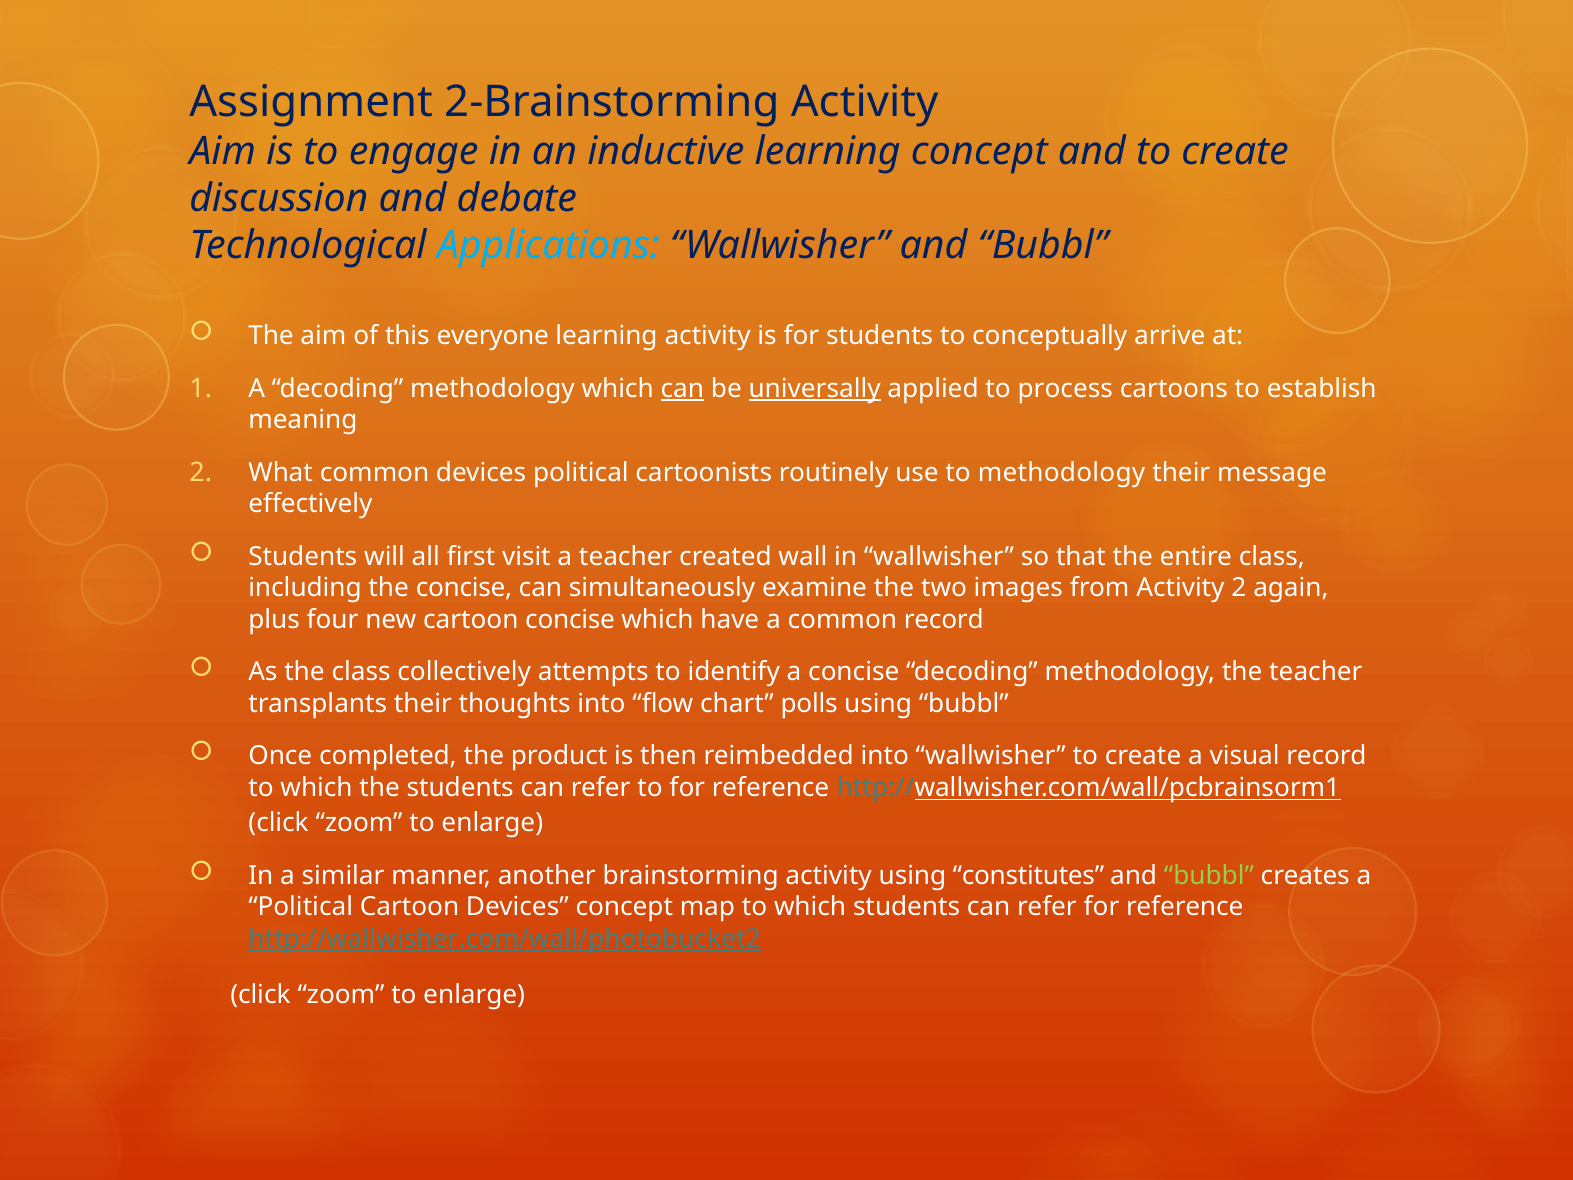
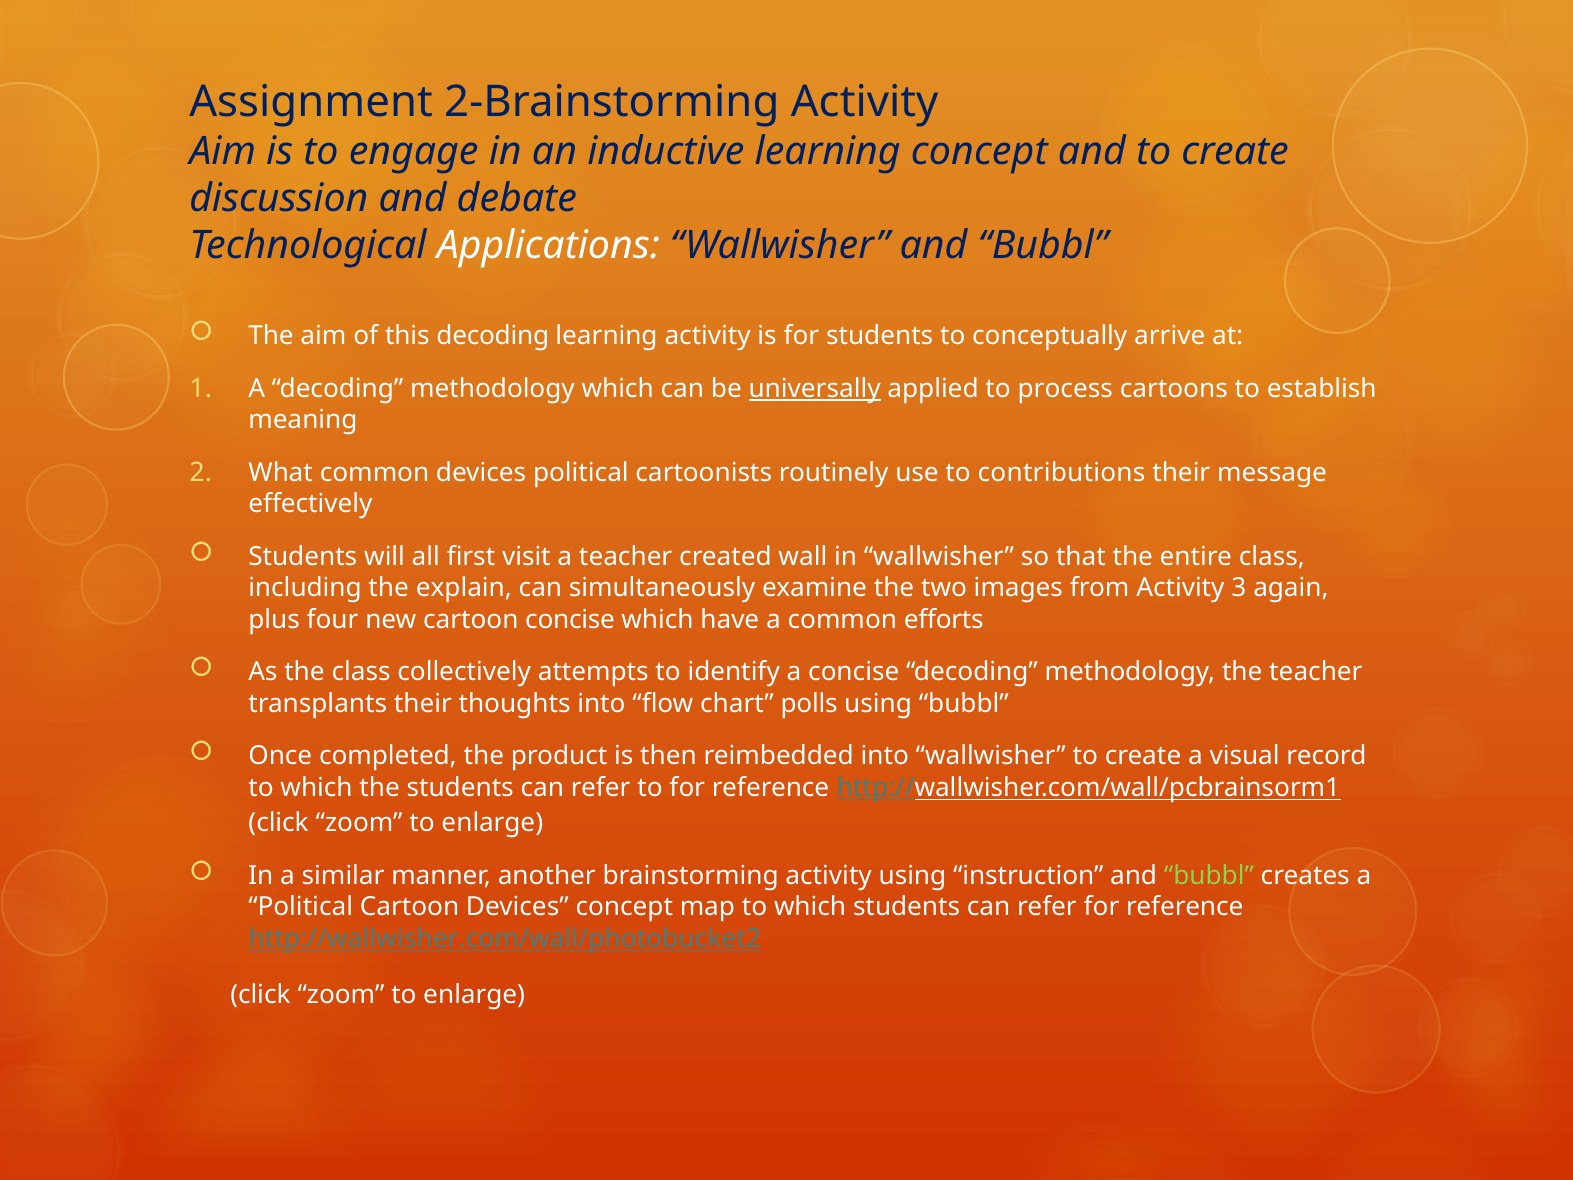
Applications colour: light blue -> white
this everyone: everyone -> decoding
can at (682, 389) underline: present -> none
to methodology: methodology -> contributions
the concise: concise -> explain
Activity 2: 2 -> 3
common record: record -> efforts
constitutes: constitutes -> instruction
